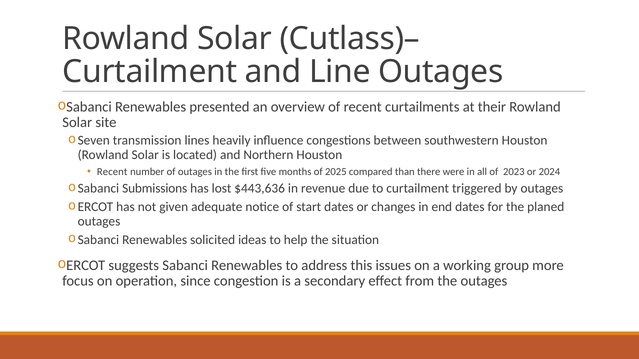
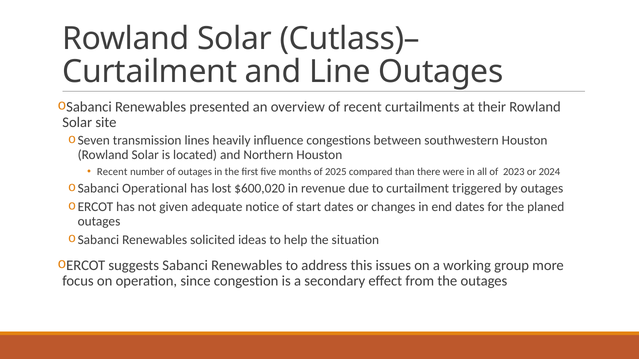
Submissions: Submissions -> Operational
$443,636: $443,636 -> $600,020
